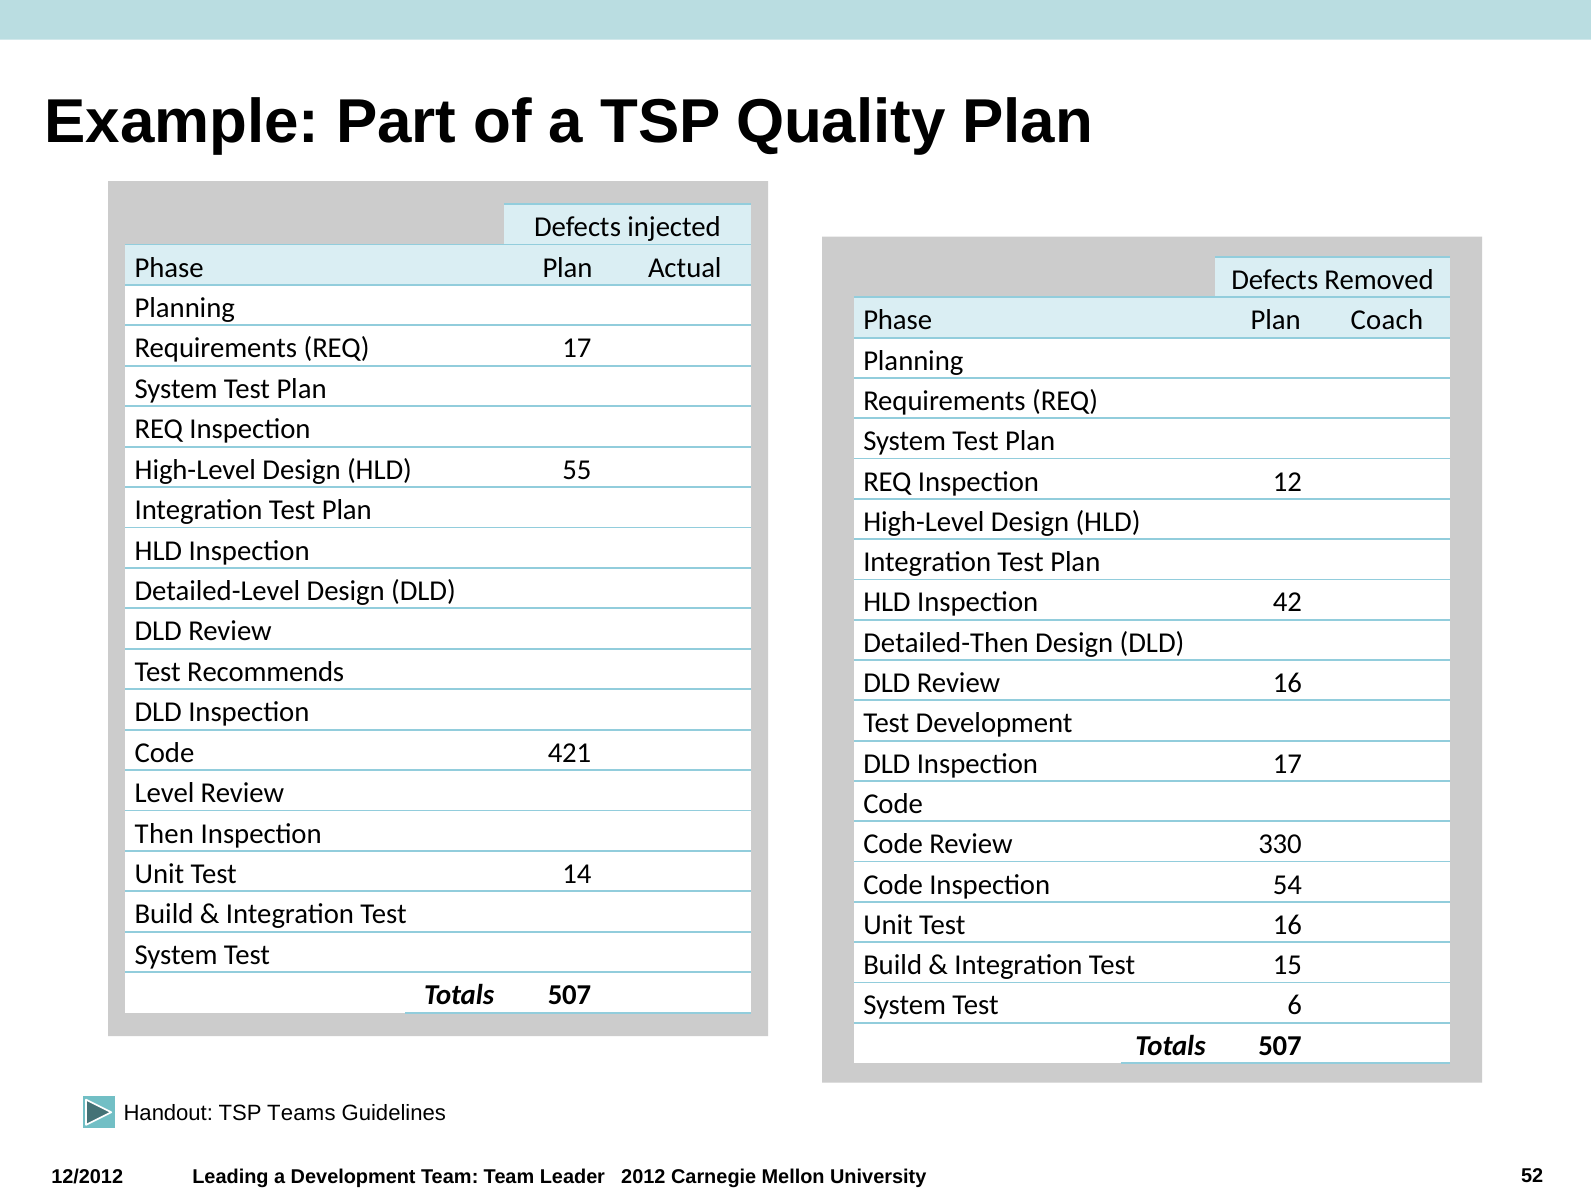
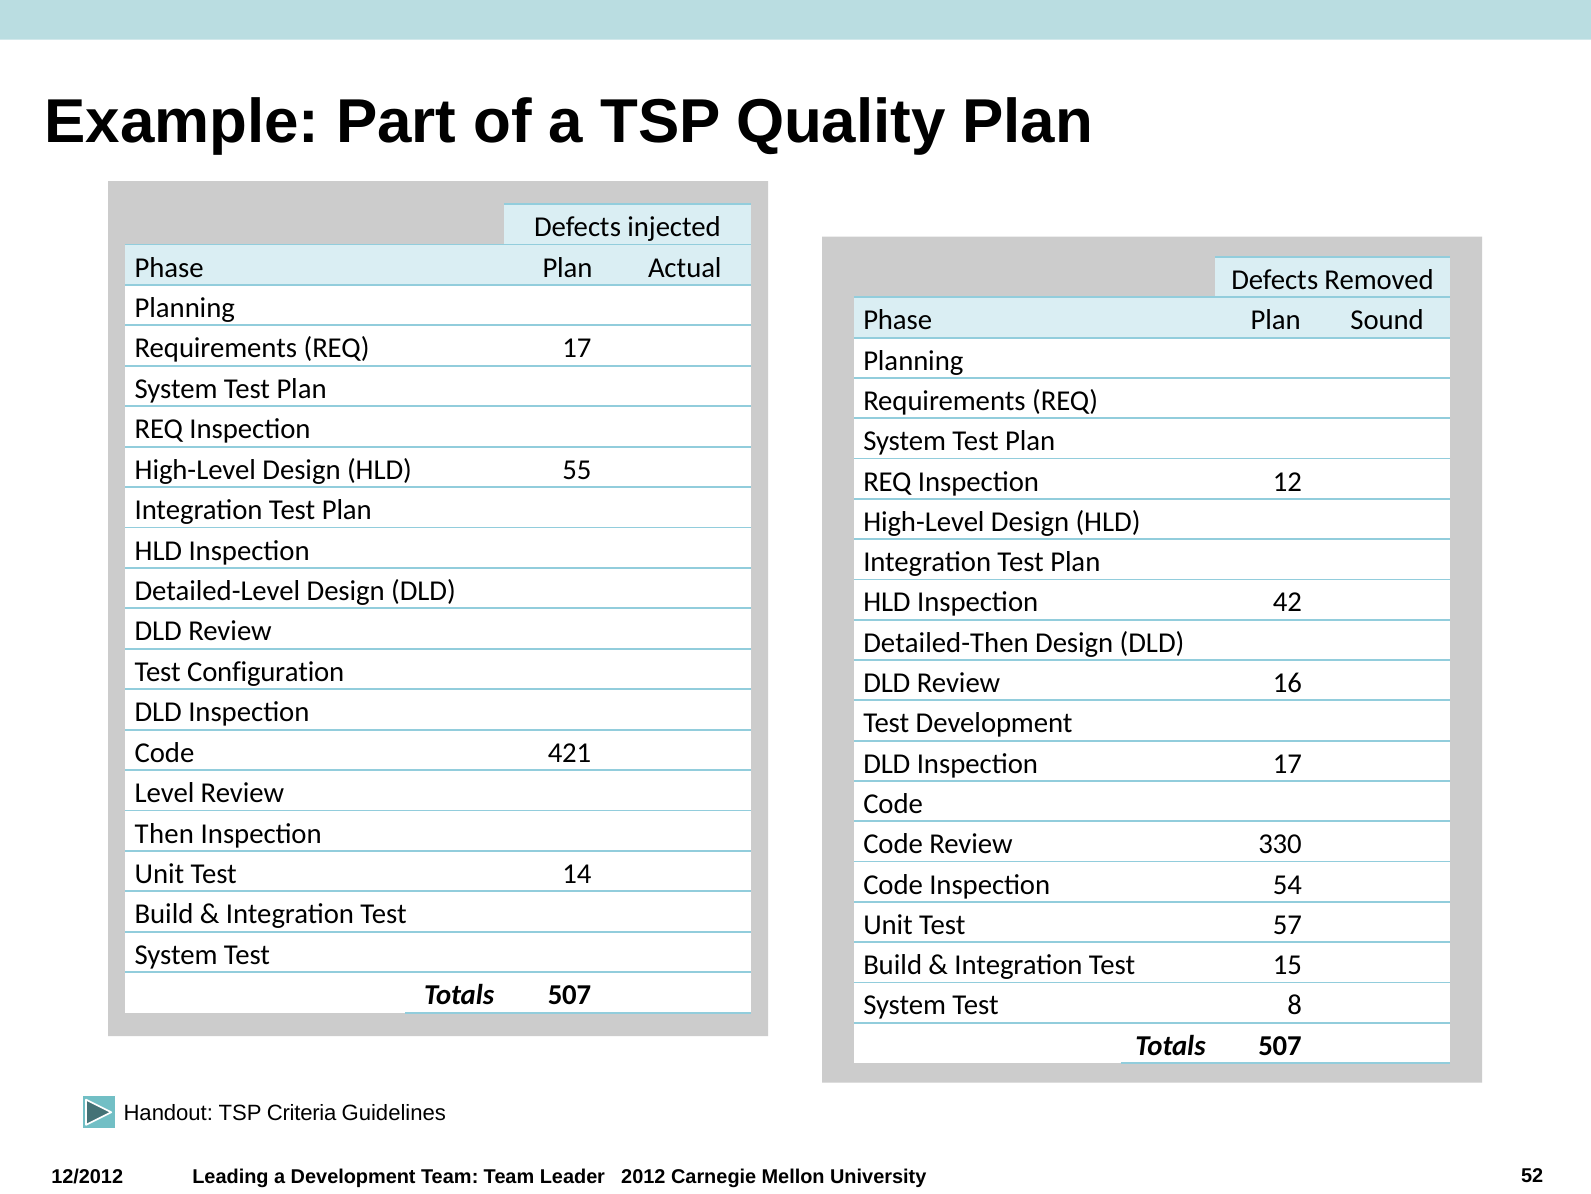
Coach: Coach -> Sound
Recommends: Recommends -> Configuration
Test 16: 16 -> 57
6: 6 -> 8
Teams: Teams -> Criteria
